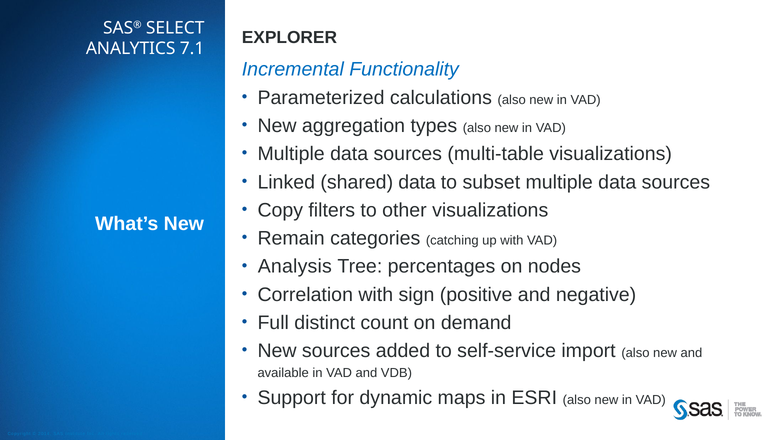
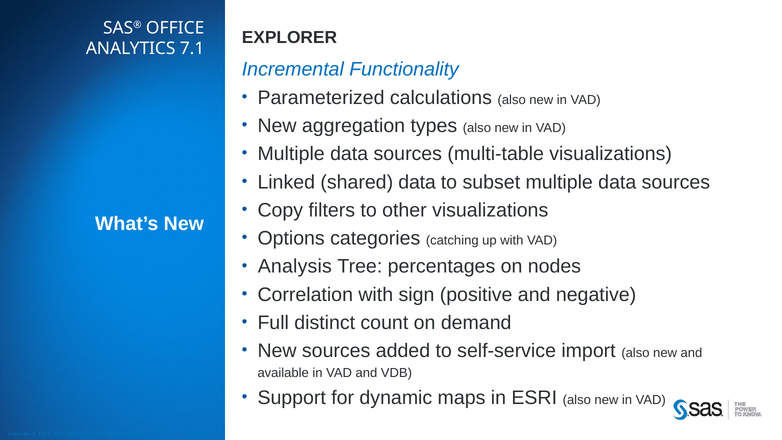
SELECT: SELECT -> OFFICE
Remain: Remain -> Options
